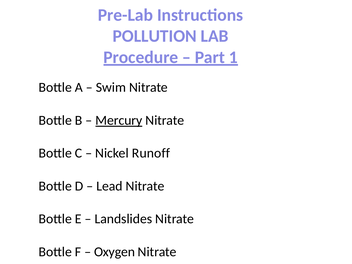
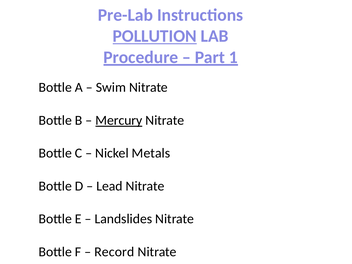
POLLUTION underline: none -> present
Runoff: Runoff -> Metals
Oxygen: Oxygen -> Record
